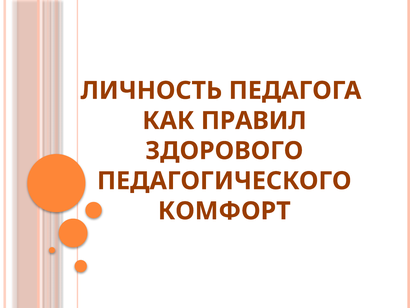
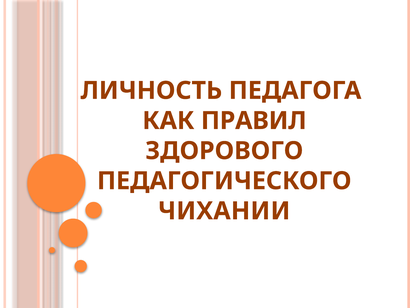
КОМФОРТ: КОМФОРТ -> ЧИХАНИИ
